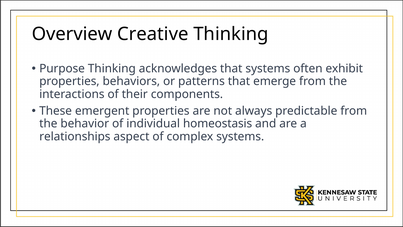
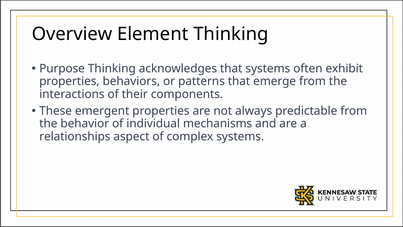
Creative: Creative -> Element
homeostasis: homeostasis -> mechanisms
